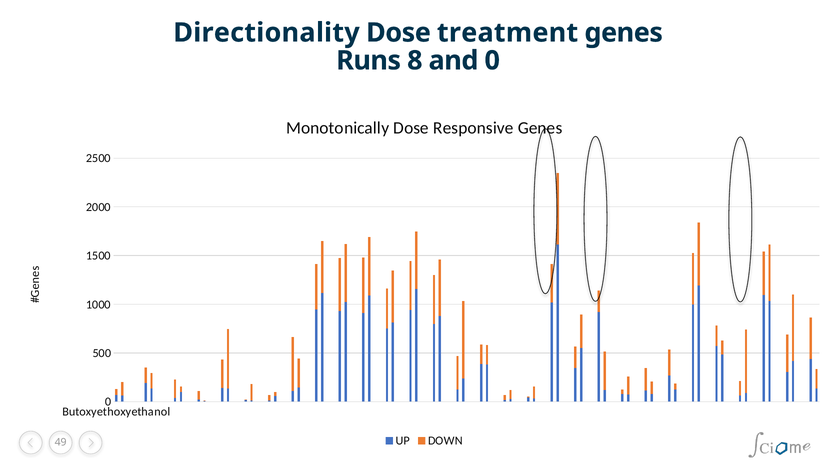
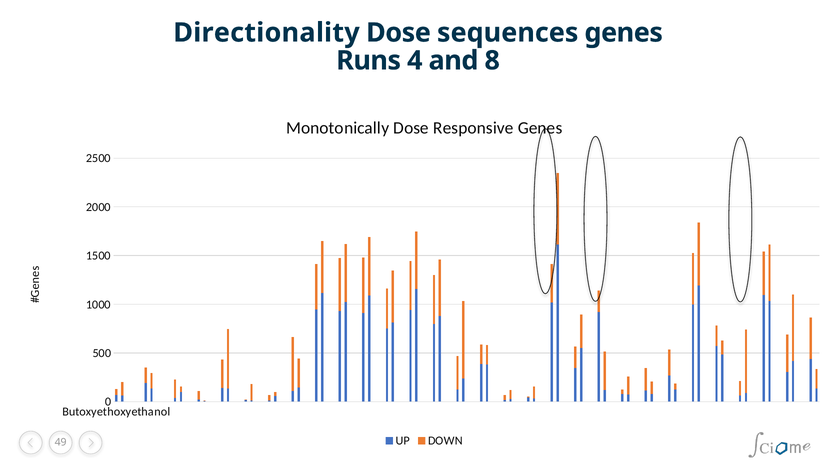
treatment: treatment -> sequences
8: 8 -> 4
and 0: 0 -> 8
